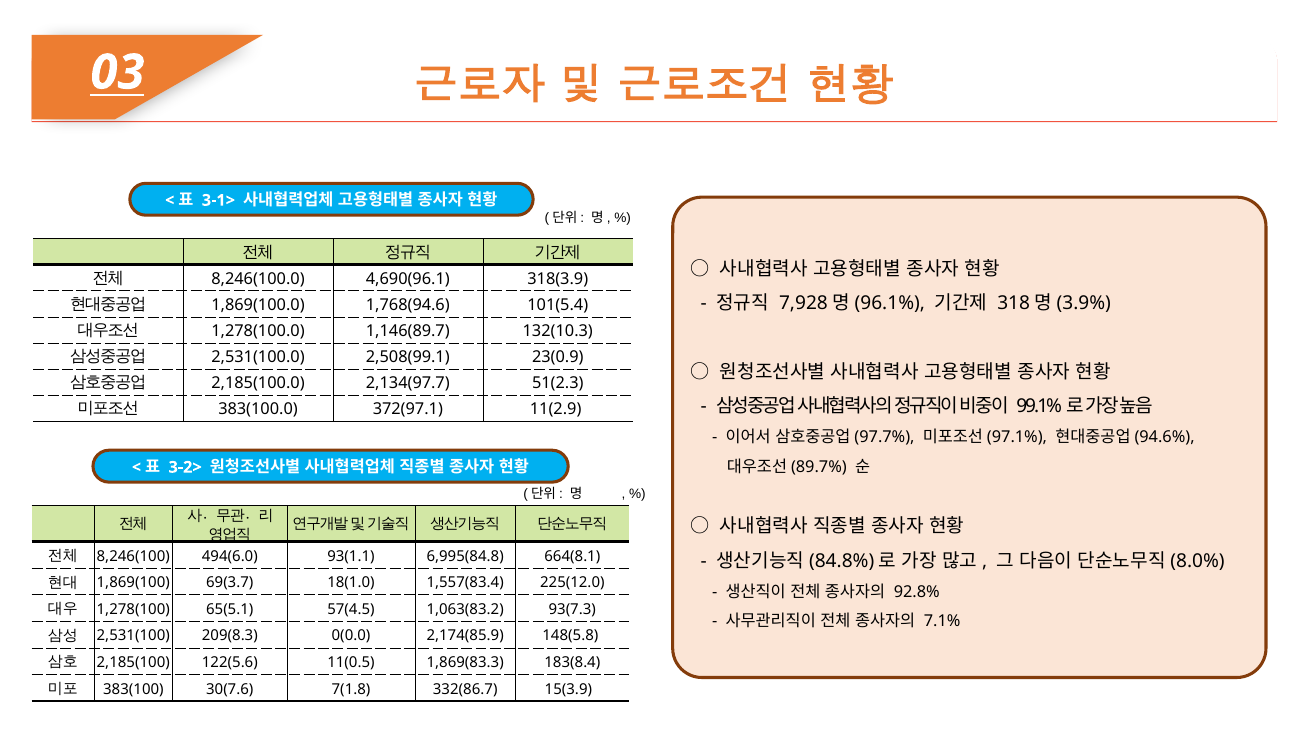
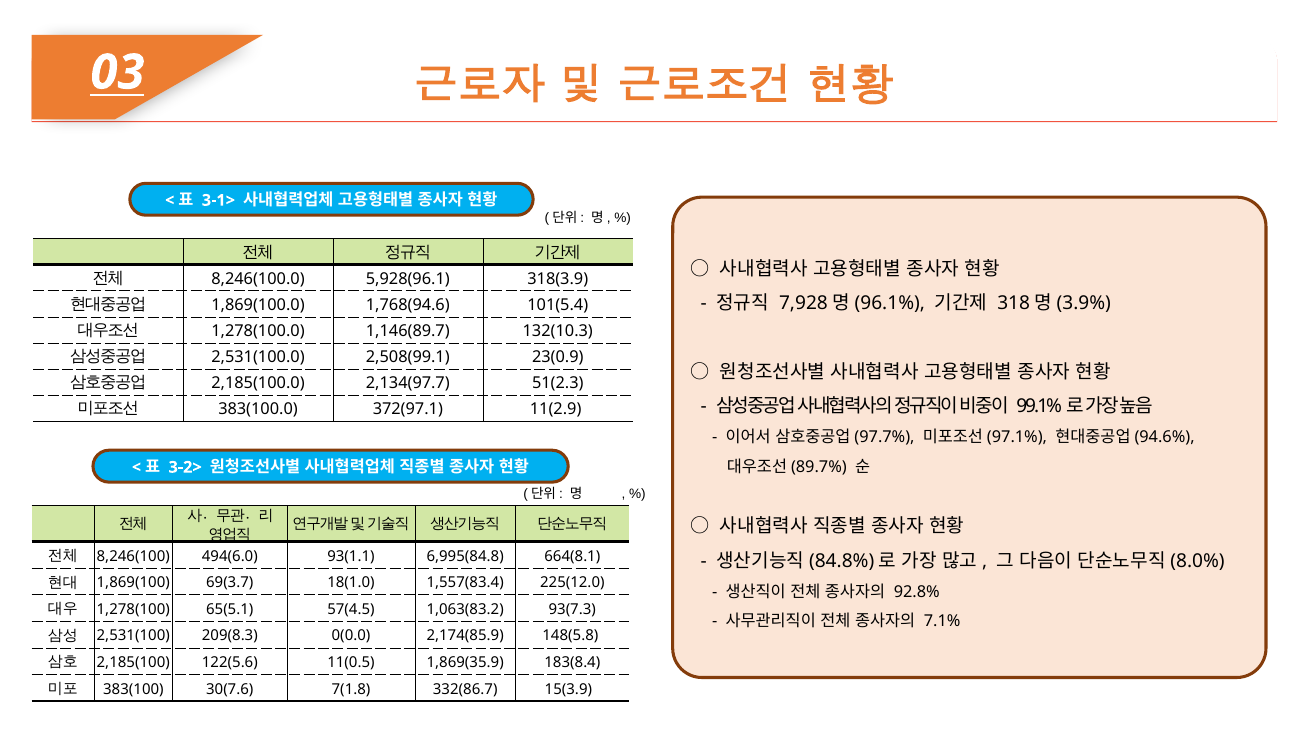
4,690(96.1: 4,690(96.1 -> 5,928(96.1
1,869(83.3: 1,869(83.3 -> 1,869(35.9
